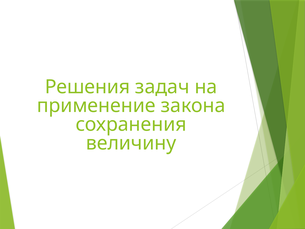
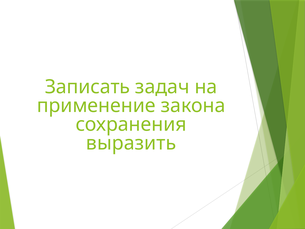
Решения: Решения -> Записать
величину: величину -> выразить
